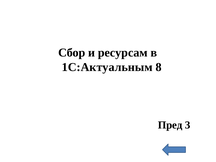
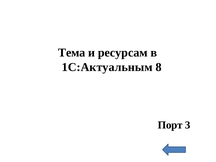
Сбор: Сбор -> Тема
Пред: Пред -> Порт
